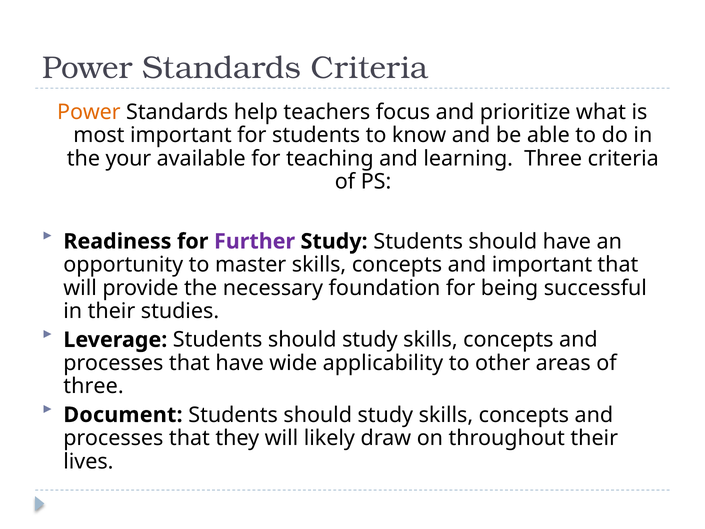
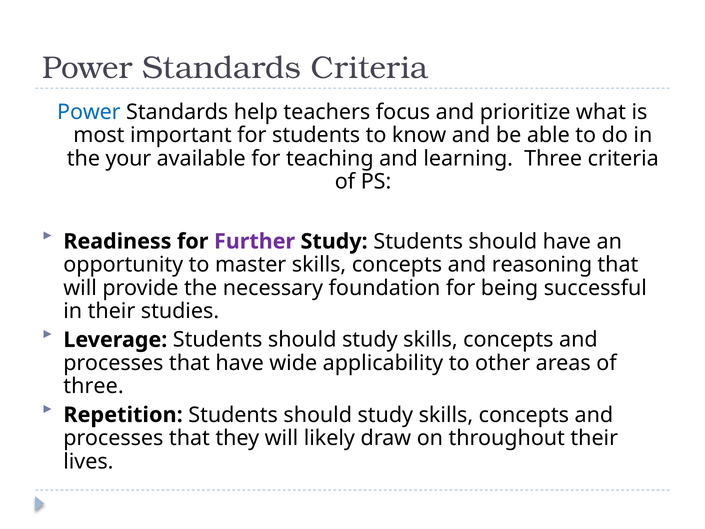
Power at (89, 112) colour: orange -> blue
and important: important -> reasoning
Document: Document -> Repetition
